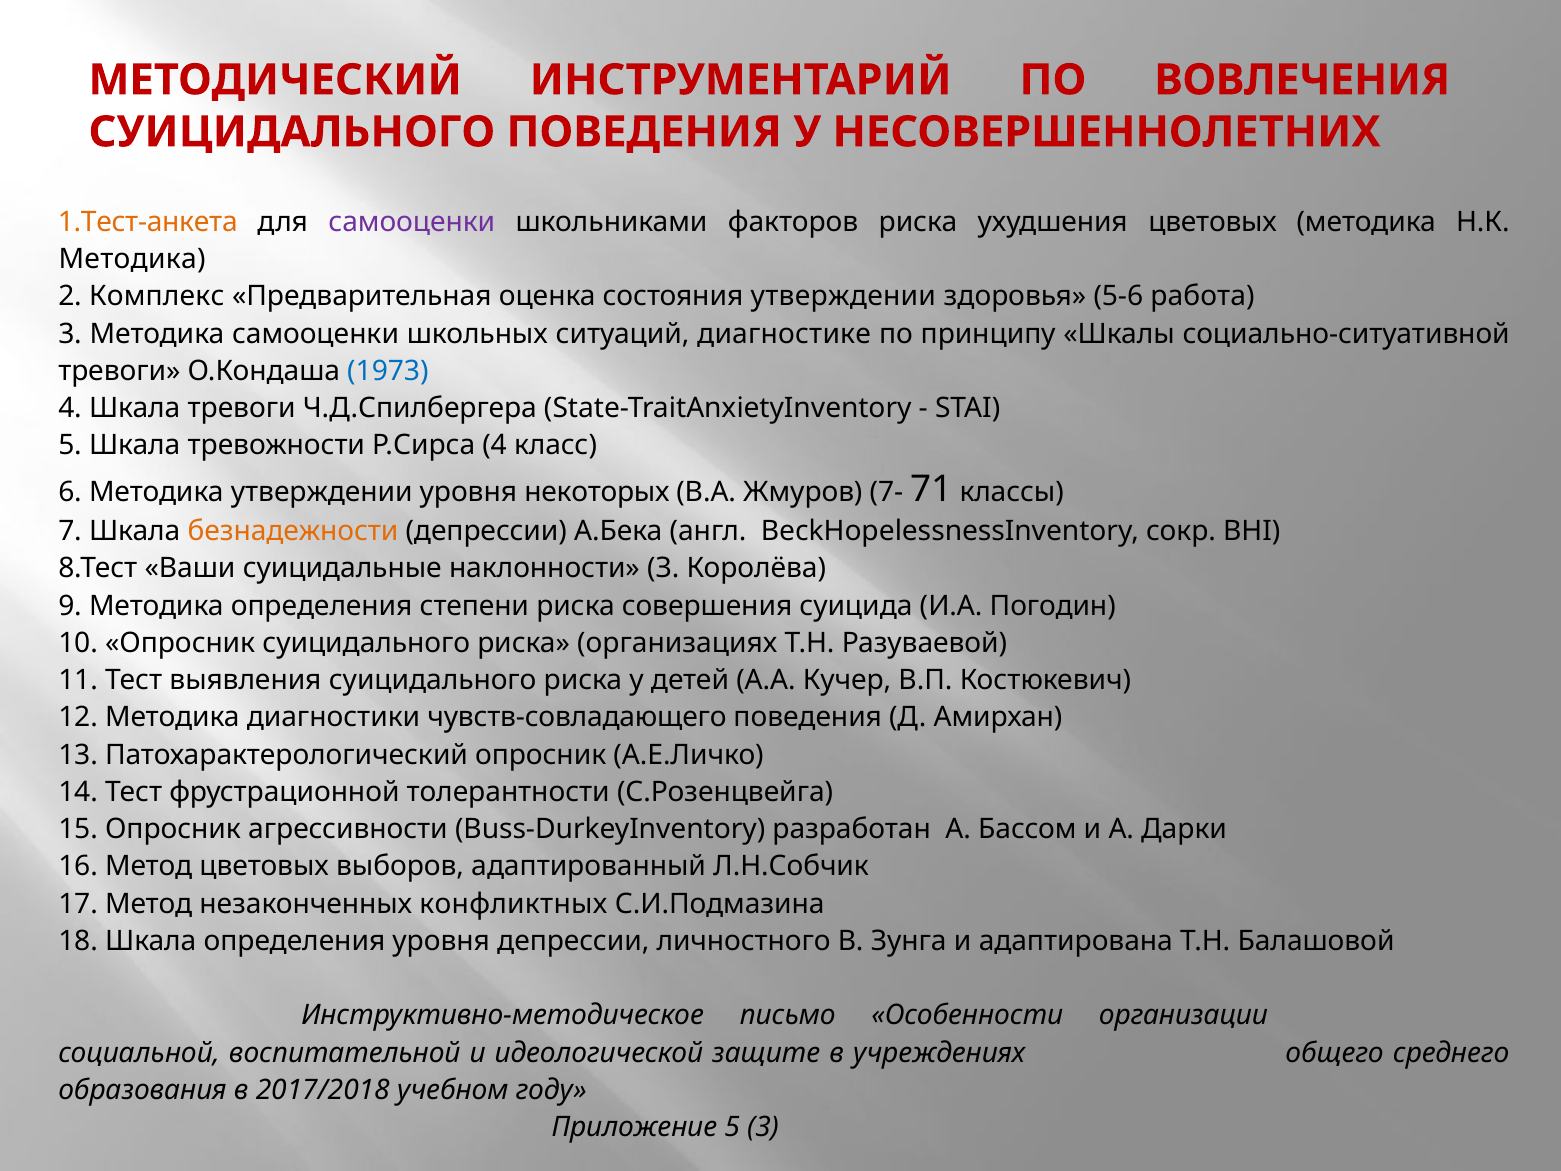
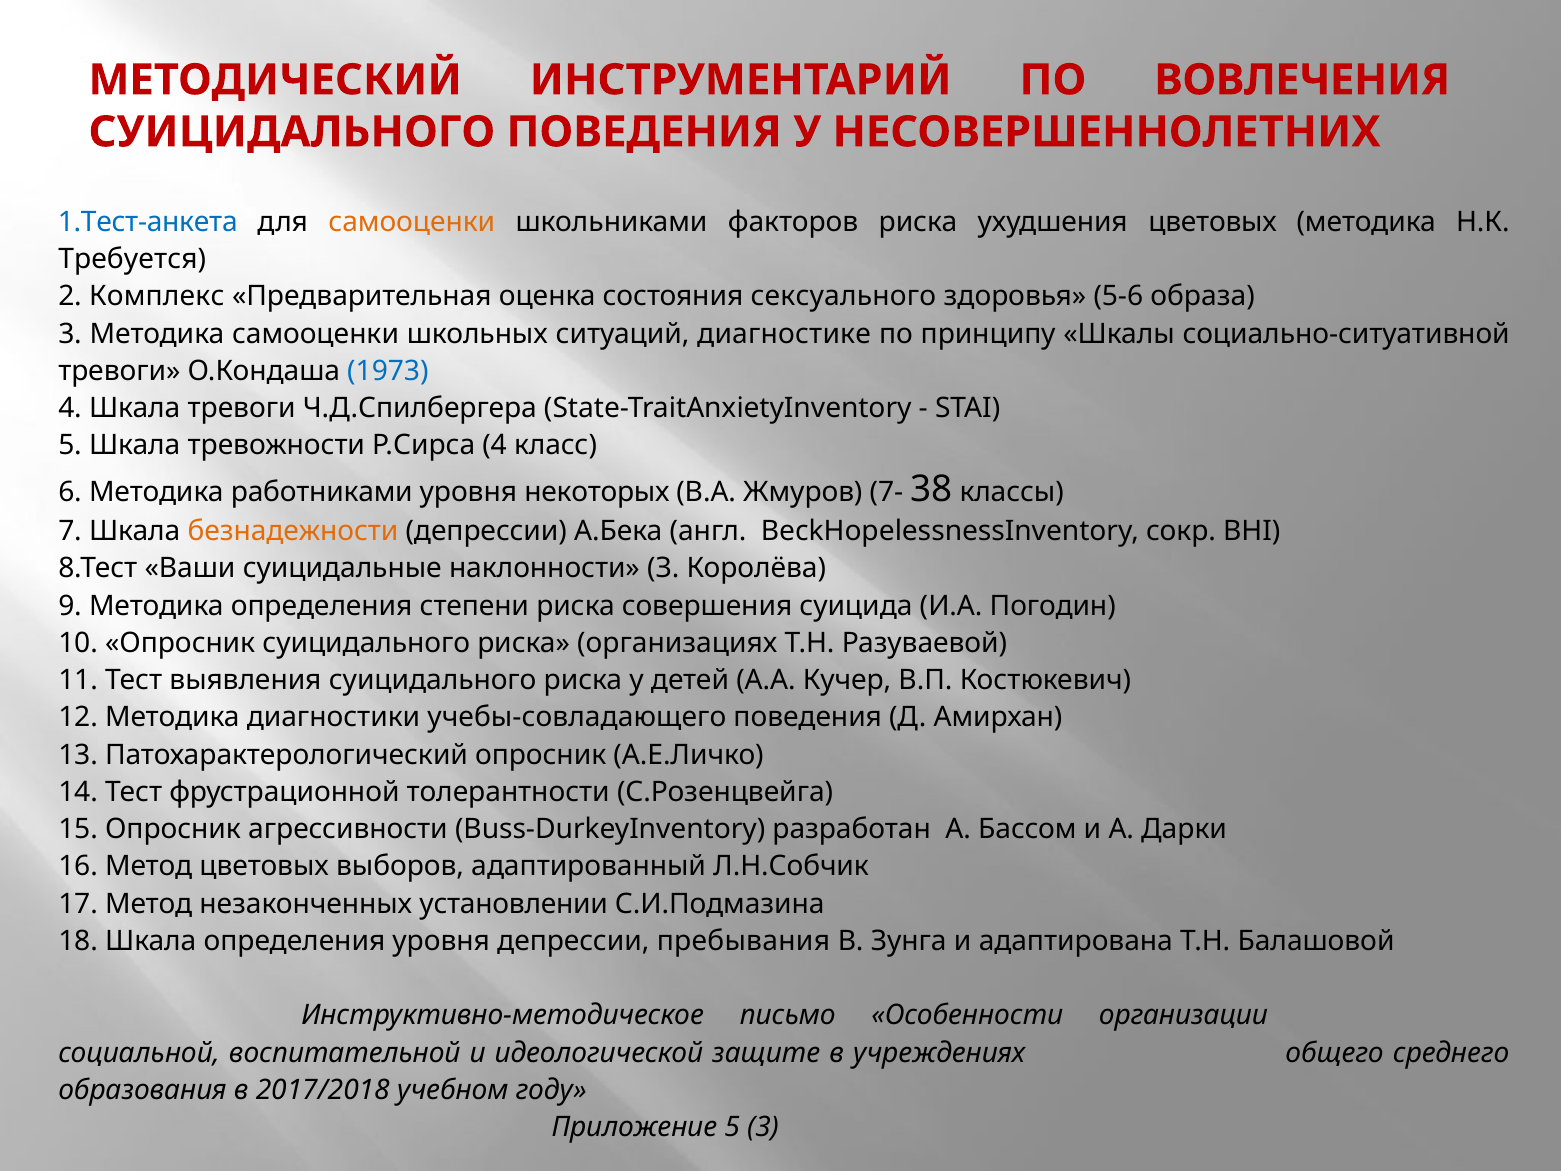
1.Тест-анкета colour: orange -> blue
самооценки at (412, 222) colour: purple -> orange
Методика at (132, 259): Методика -> Требуется
состояния утверждении: утверждении -> сексуального
работа: работа -> образа
Методика утверждении: утверждении -> работниками
71: 71 -> 38
чувств-совладающего: чувств-совладающего -> учебы-совладающего
конфликтных: конфликтных -> установлении
личностного: личностного -> пребывания
